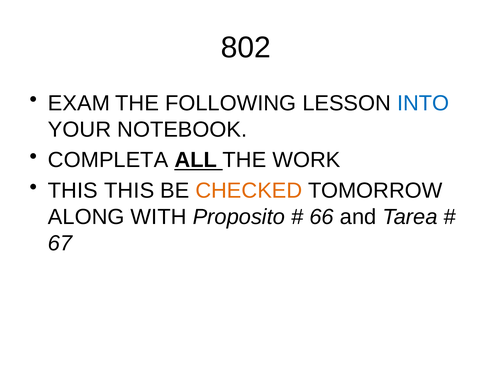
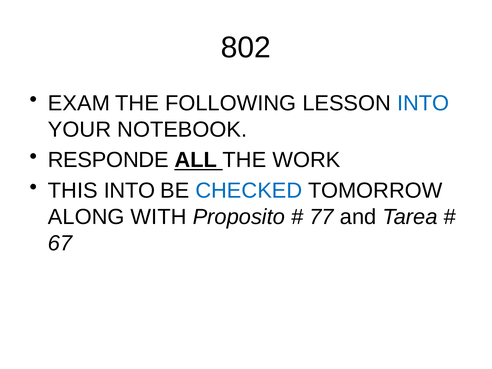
COMPLETA: COMPLETA -> RESPONDE
THIS THIS: THIS -> INTO
CHECKED colour: orange -> blue
66: 66 -> 77
